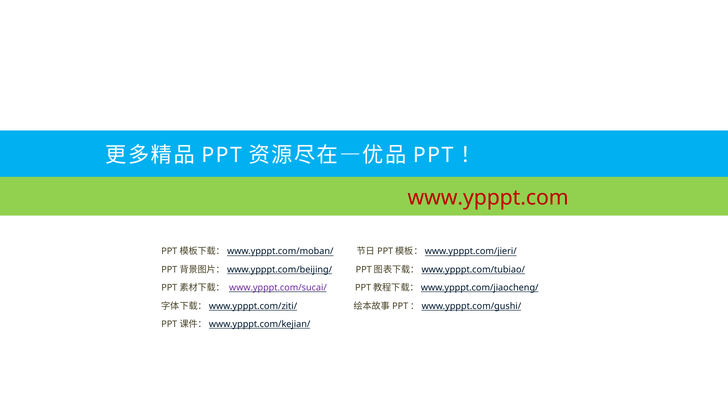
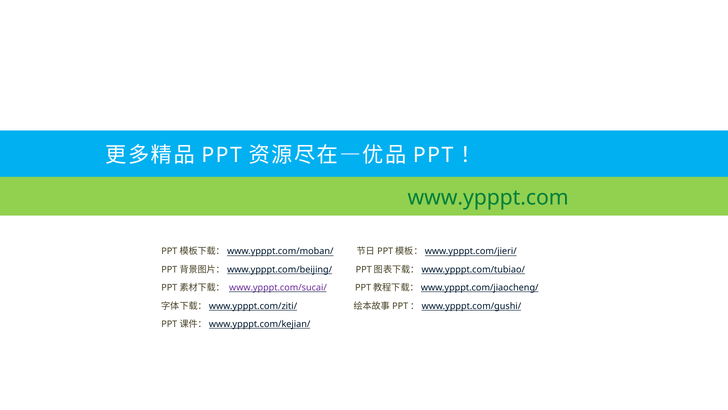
www.ypppt.com colour: red -> green
